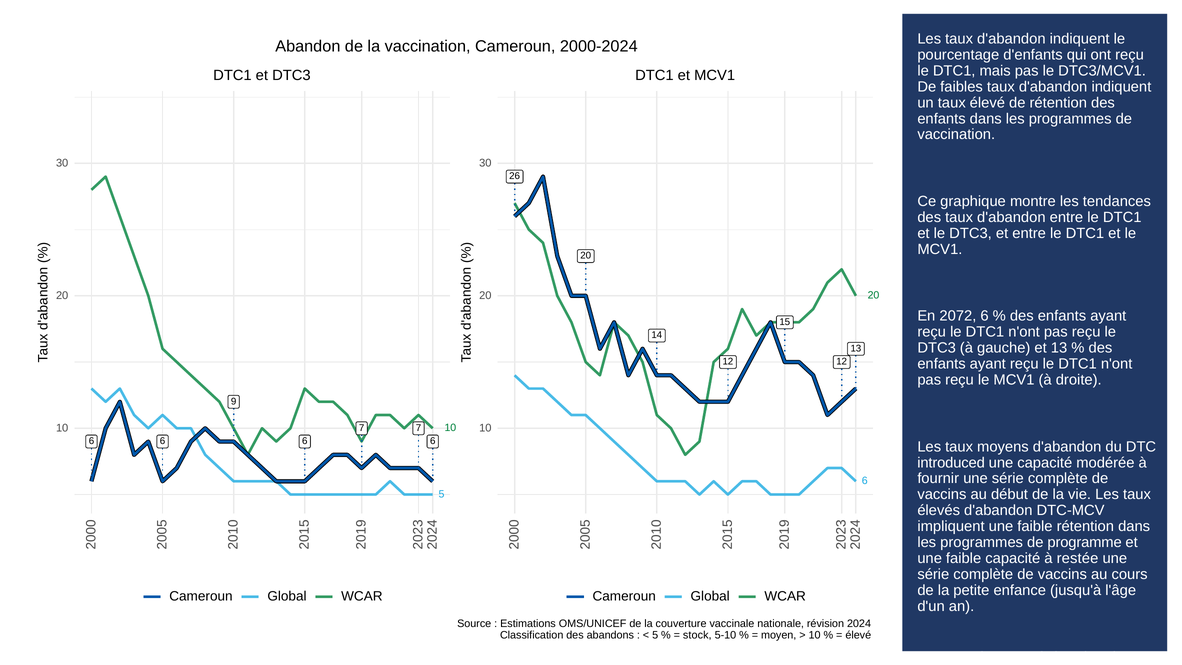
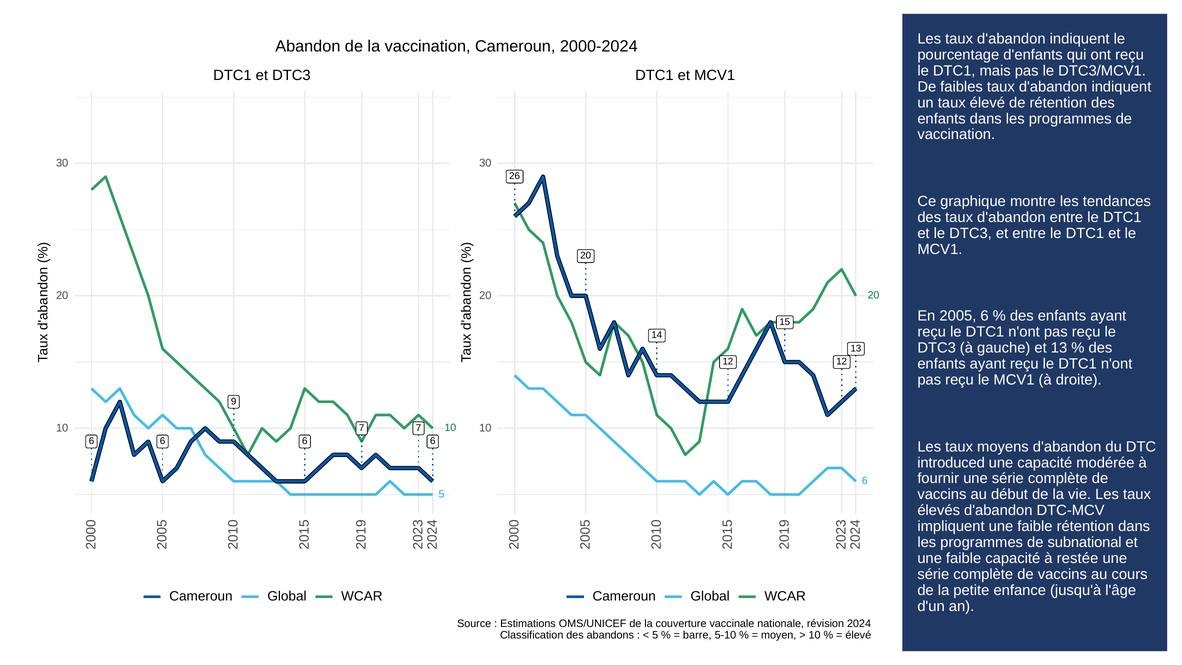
2072: 2072 -> 2005
programme: programme -> subnational
stock: stock -> barre
